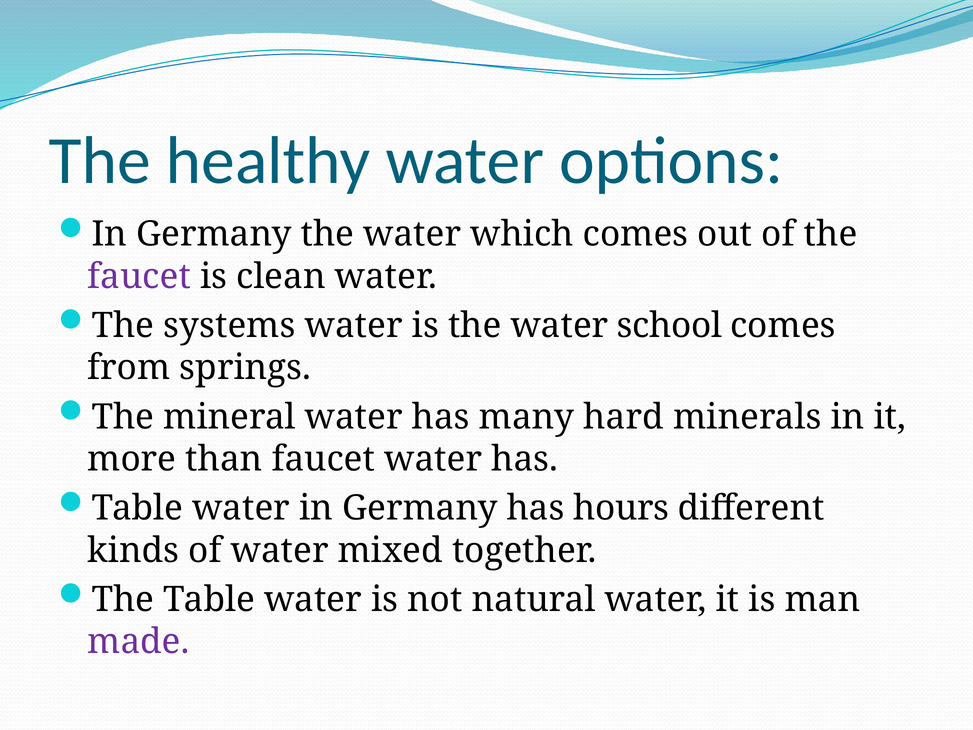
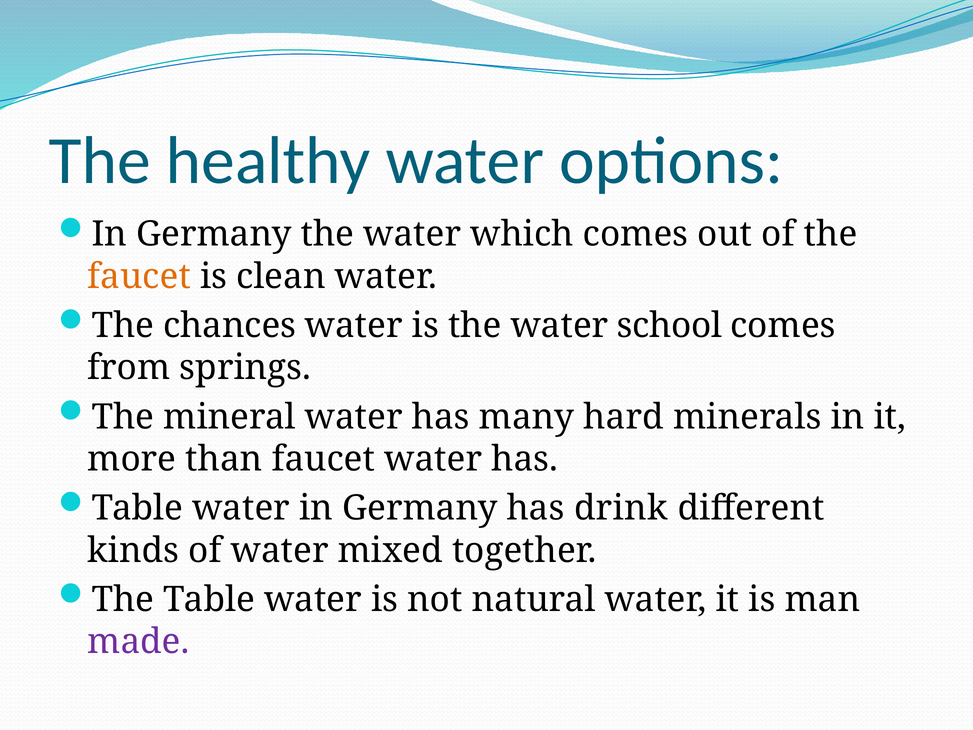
faucet at (139, 276) colour: purple -> orange
systems: systems -> chances
hours: hours -> drink
